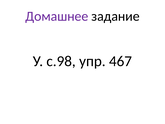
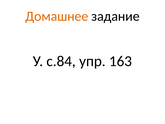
Домашнее colour: purple -> orange
с.98: с.98 -> с.84
467: 467 -> 163
